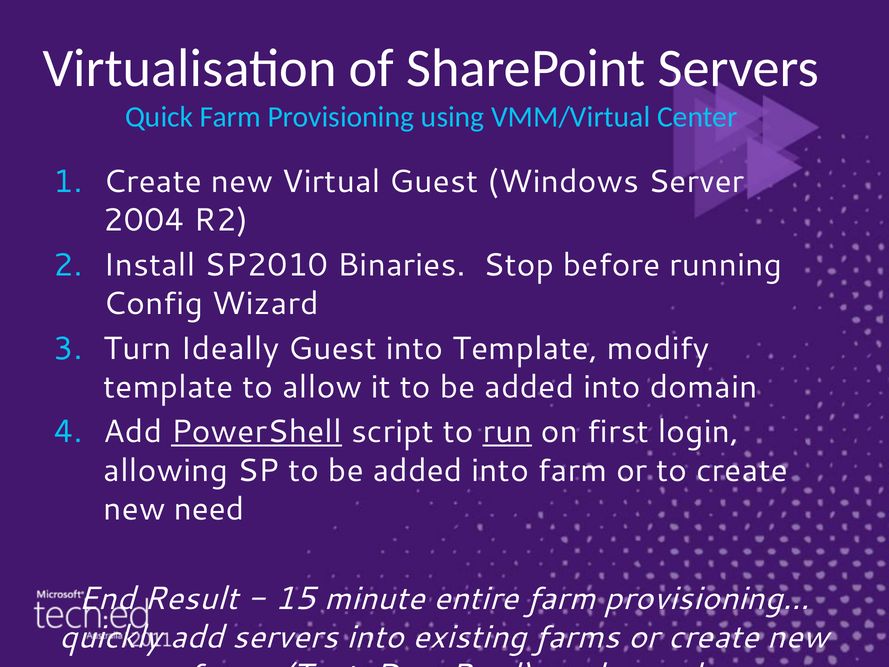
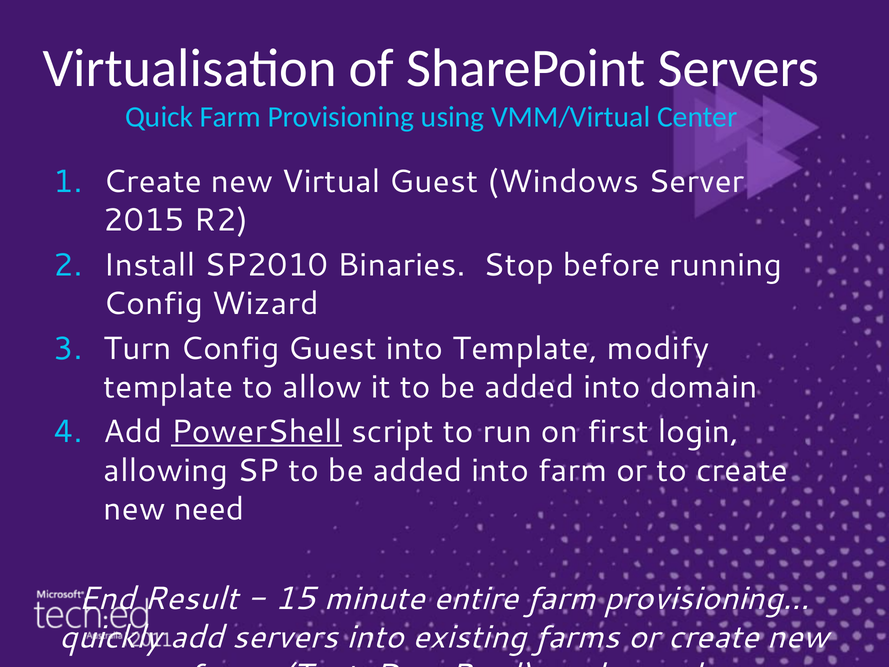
2004: 2004 -> 2015
Turn Ideally: Ideally -> Config
run underline: present -> none
